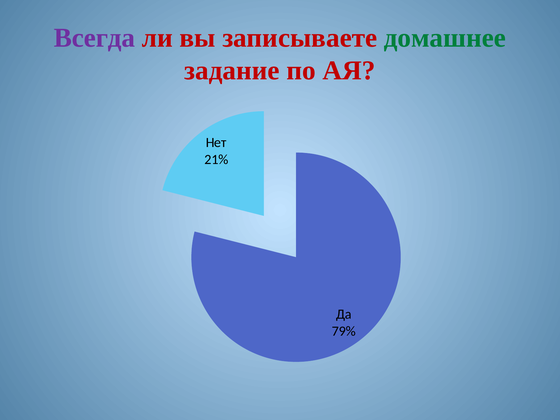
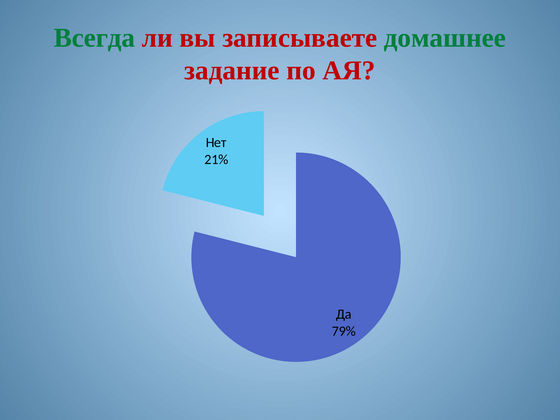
Всегда colour: purple -> green
